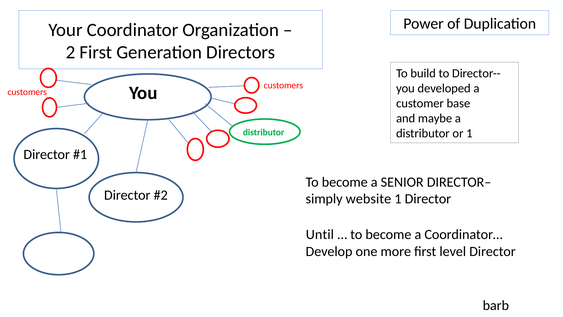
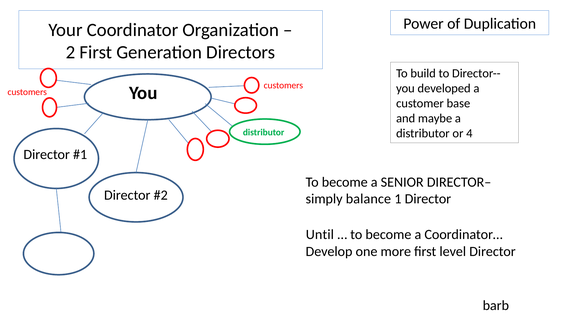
or 1: 1 -> 4
website: website -> balance
